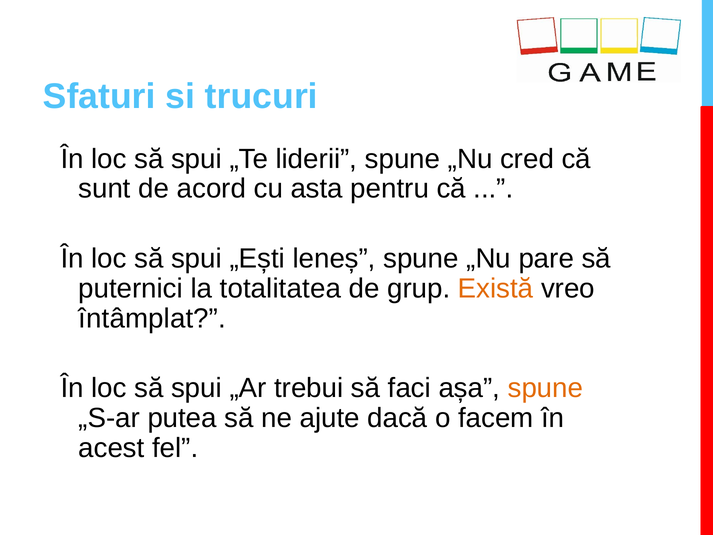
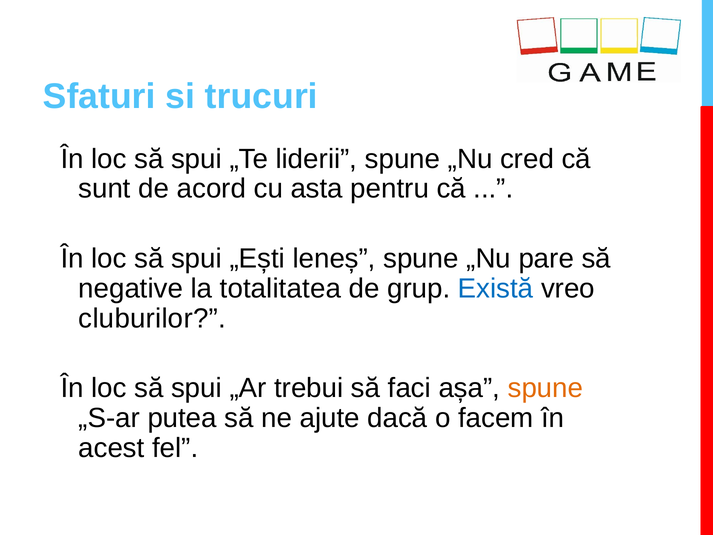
puternici: puternici -> negative
Există colour: orange -> blue
întâmplat: întâmplat -> cluburilor
